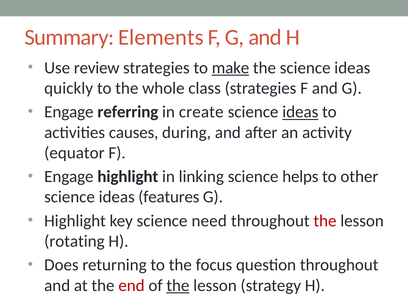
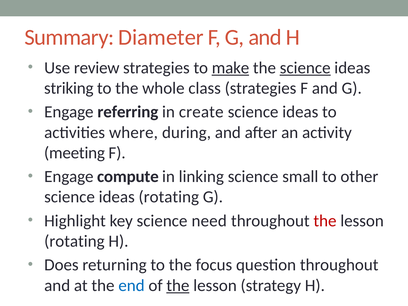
Elements: Elements -> Diameter
science at (305, 68) underline: none -> present
quickly: quickly -> striking
ideas at (300, 112) underline: present -> none
causes: causes -> where
equator: equator -> meeting
Engage highlight: highlight -> compute
helps: helps -> small
ideas features: features -> rotating
end colour: red -> blue
